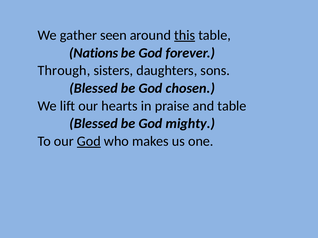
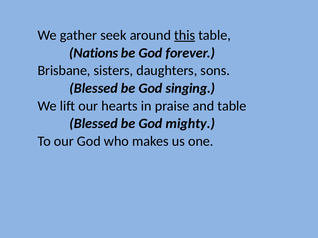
seen: seen -> seek
Through: Through -> Brisbane
chosen: chosen -> singing
God at (89, 142) underline: present -> none
